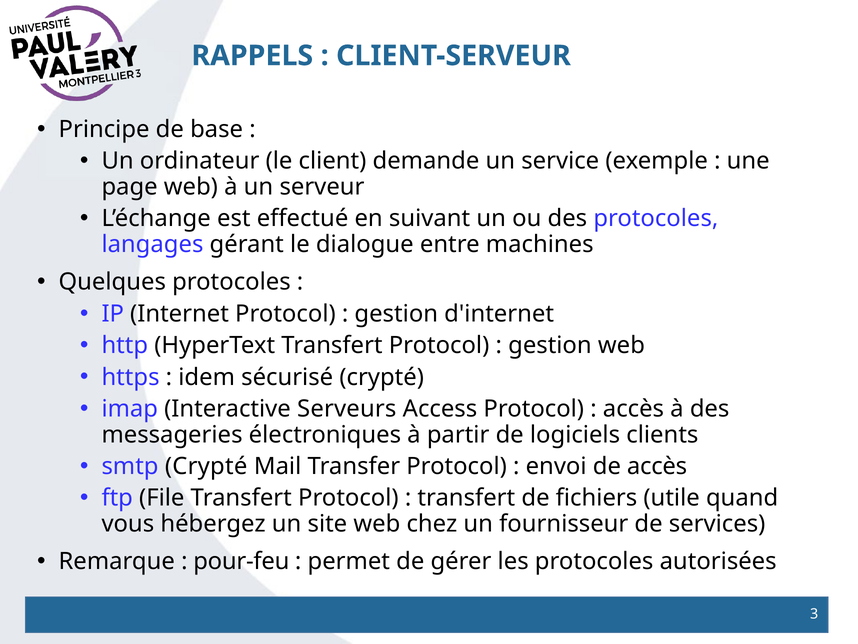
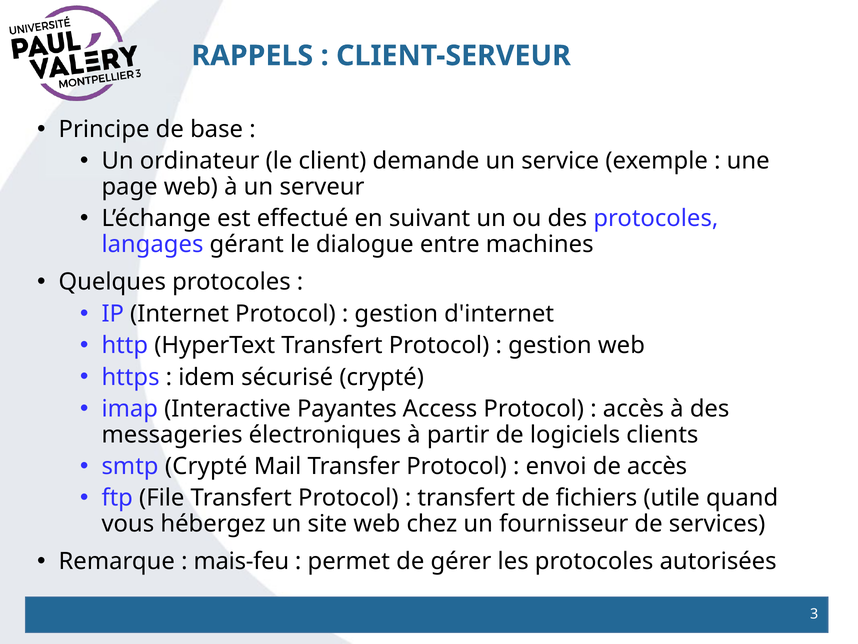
Serveurs: Serveurs -> Payantes
pour-feu: pour-feu -> mais-feu
